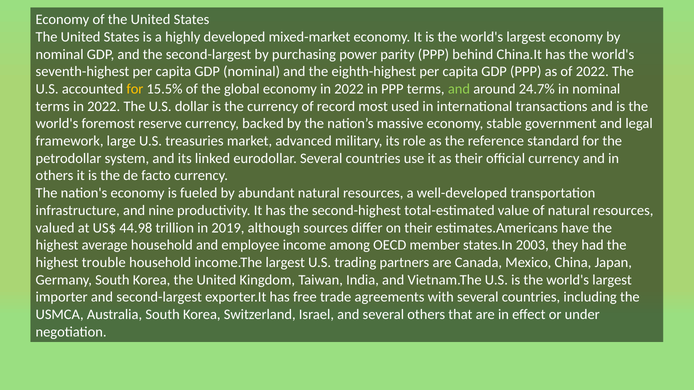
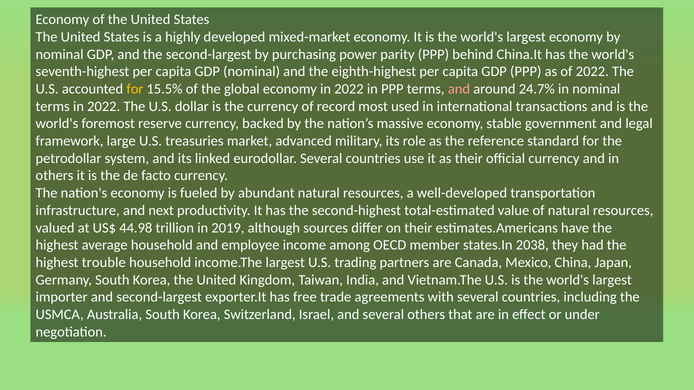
and at (459, 89) colour: light green -> pink
nine: nine -> next
2003: 2003 -> 2038
